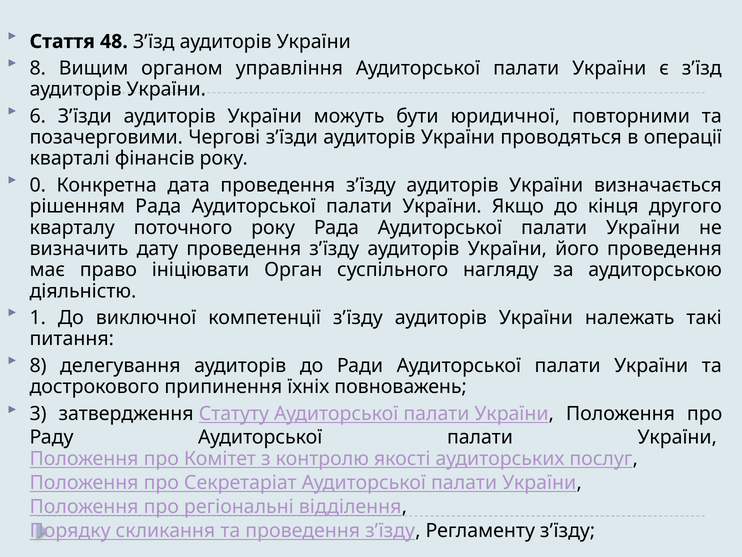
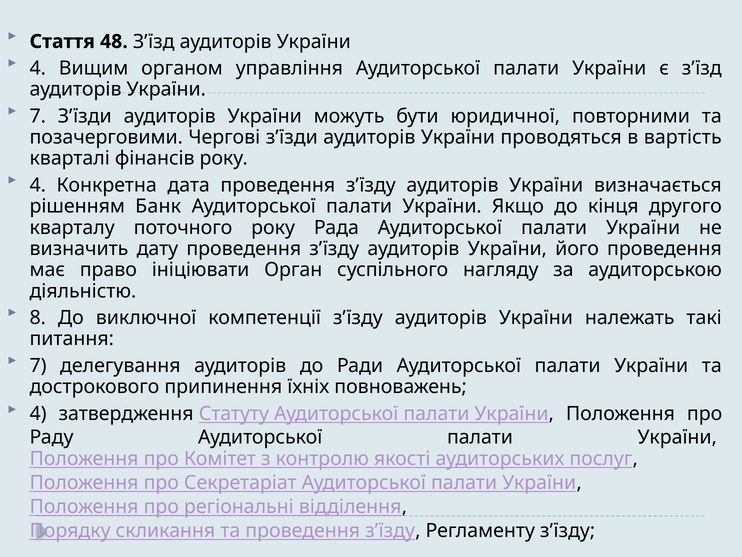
8 at (38, 68): 8 -> 4
6 at (38, 116): 6 -> 7
операції: операції -> вартість
0 at (38, 185): 0 -> 4
рішенням Рада: Рада -> Банк
1: 1 -> 8
8 at (38, 365): 8 -> 7
3 at (38, 413): 3 -> 4
